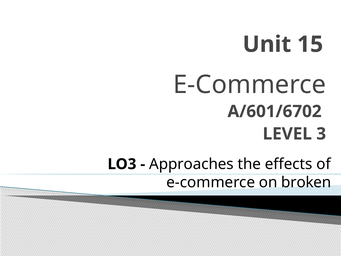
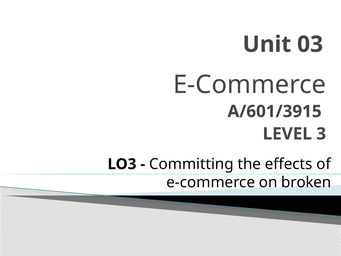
15: 15 -> 03
A/601/6702: A/601/6702 -> A/601/3915
Approaches: Approaches -> Committing
